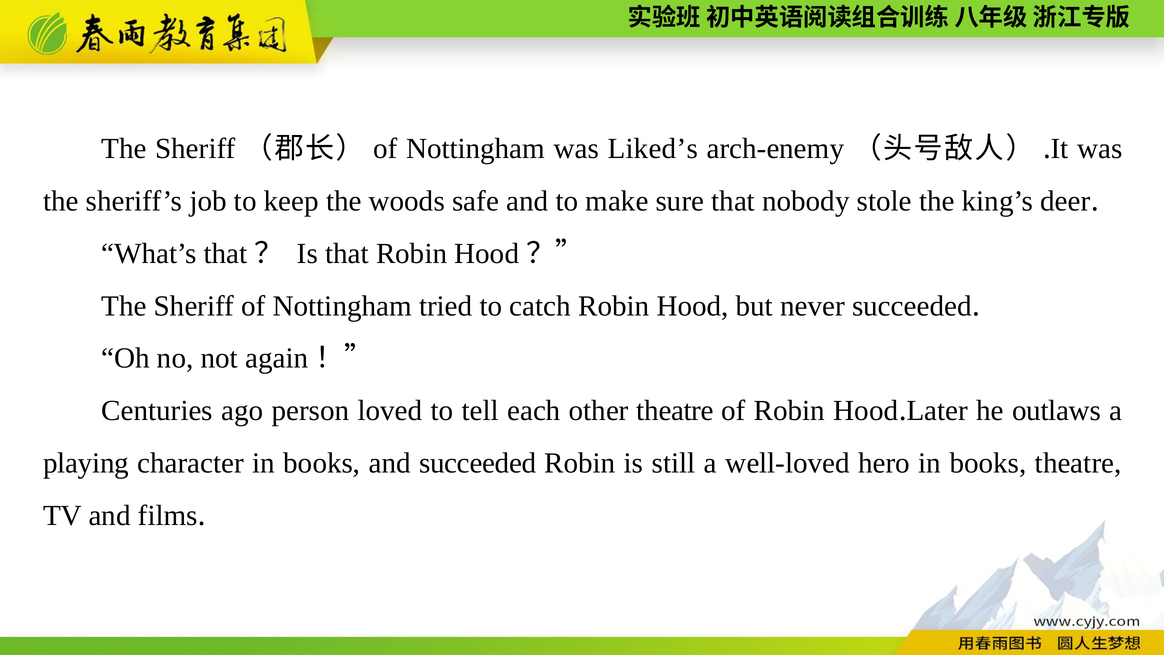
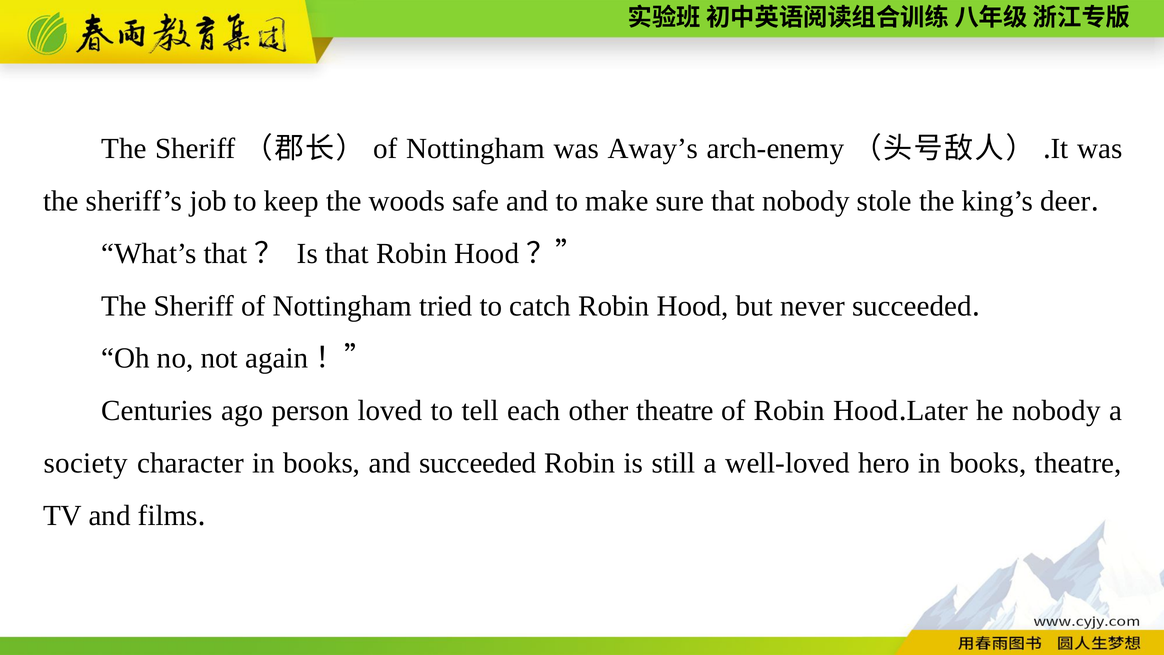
Liked’s: Liked’s -> Away’s
he outlaws: outlaws -> nobody
playing: playing -> society
